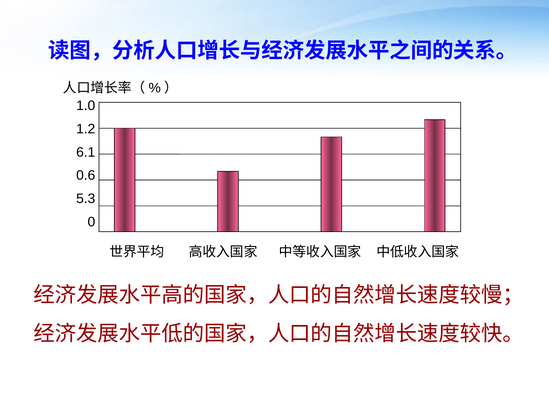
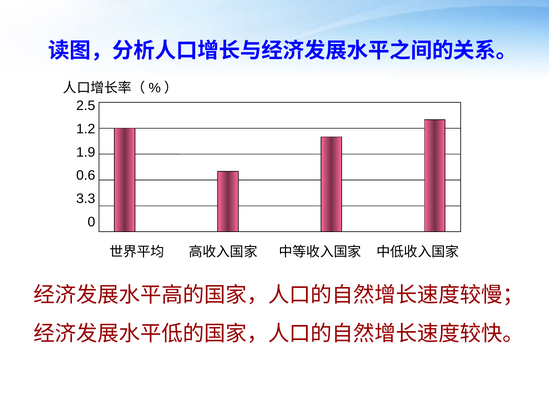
1.0: 1.0 -> 2.5
6.1: 6.1 -> 1.9
5.3: 5.3 -> 3.3
